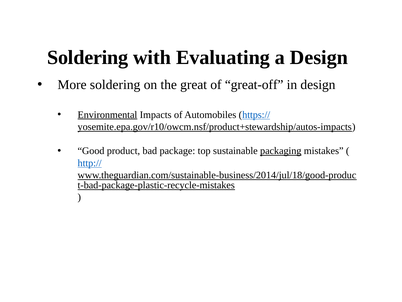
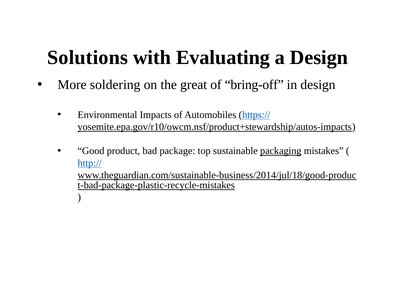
Soldering at (88, 57): Soldering -> Solutions
great-off: great-off -> bring-off
Environmental underline: present -> none
